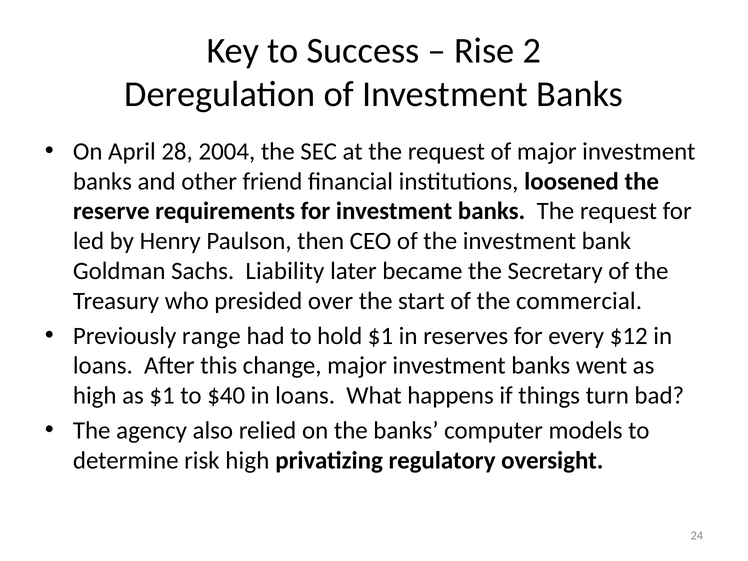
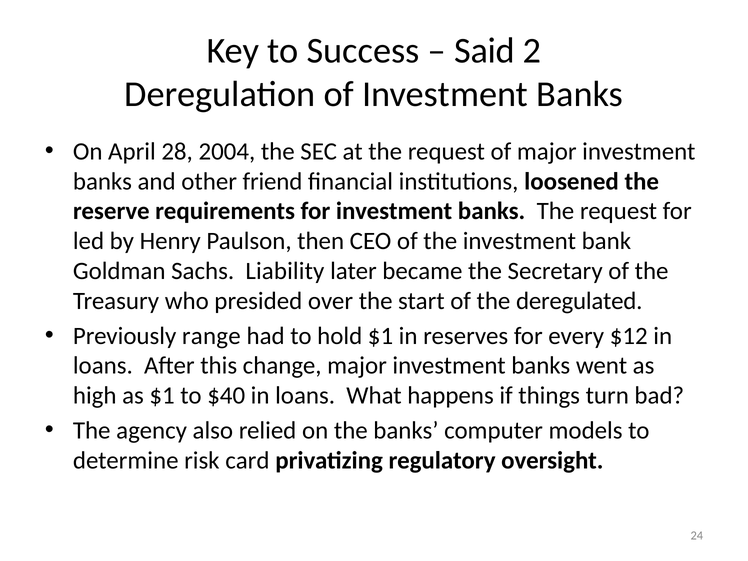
Rise: Rise -> Said
commercial: commercial -> deregulated
risk high: high -> card
